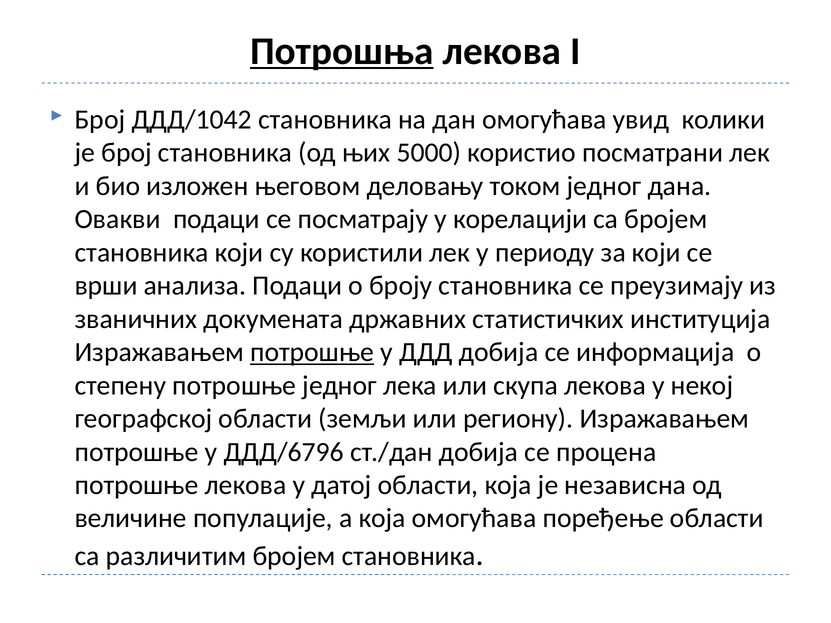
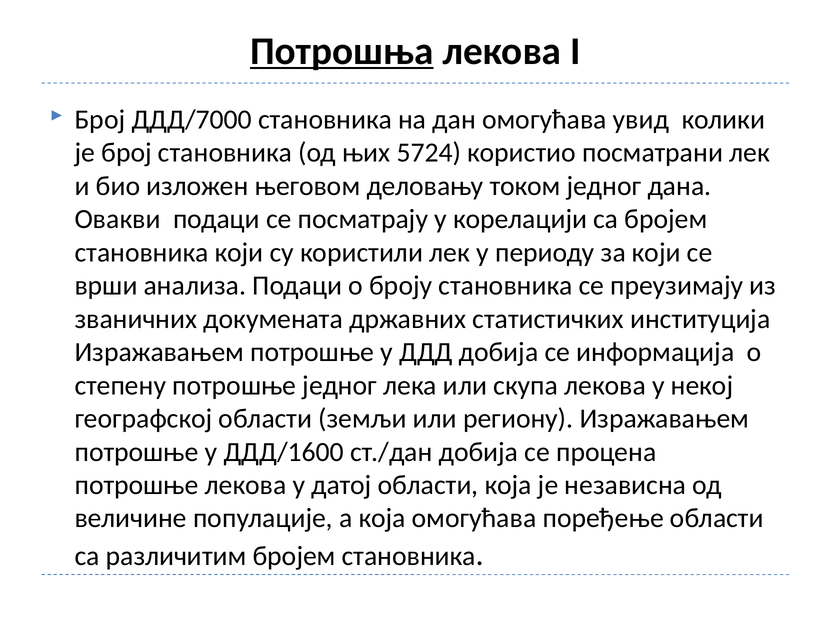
ДДД/1042: ДДД/1042 -> ДДД/7000
5000: 5000 -> 5724
потрошње at (312, 352) underline: present -> none
ДДД/6796: ДДД/6796 -> ДДД/1600
